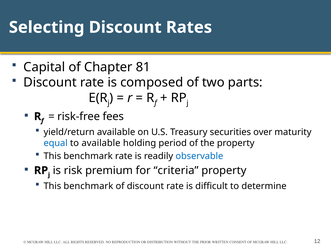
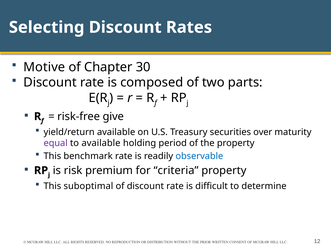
Capital: Capital -> Motive
81: 81 -> 30
fees: fees -> give
equal colour: blue -> purple
benchmark at (88, 186): benchmark -> suboptimal
